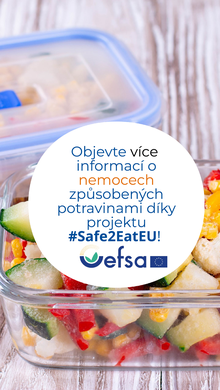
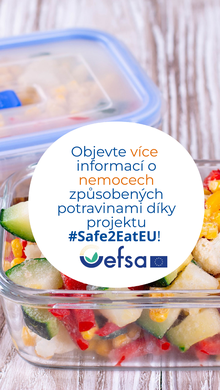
více colour: black -> orange
